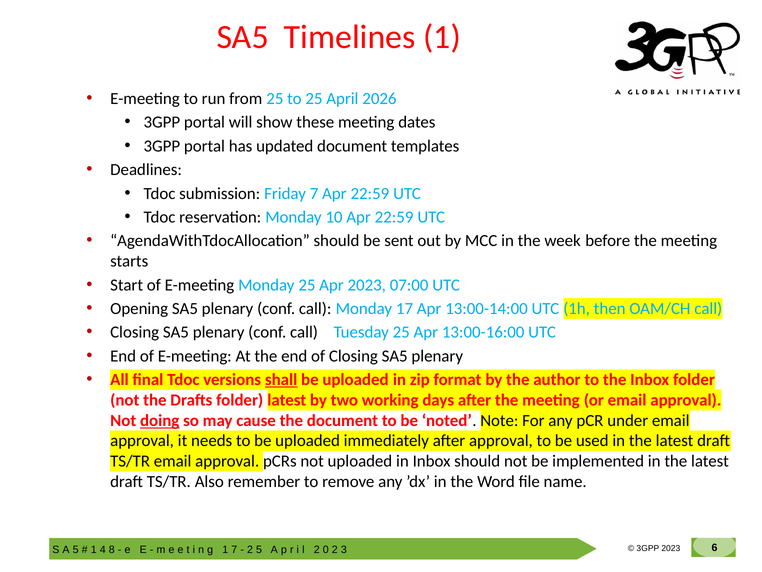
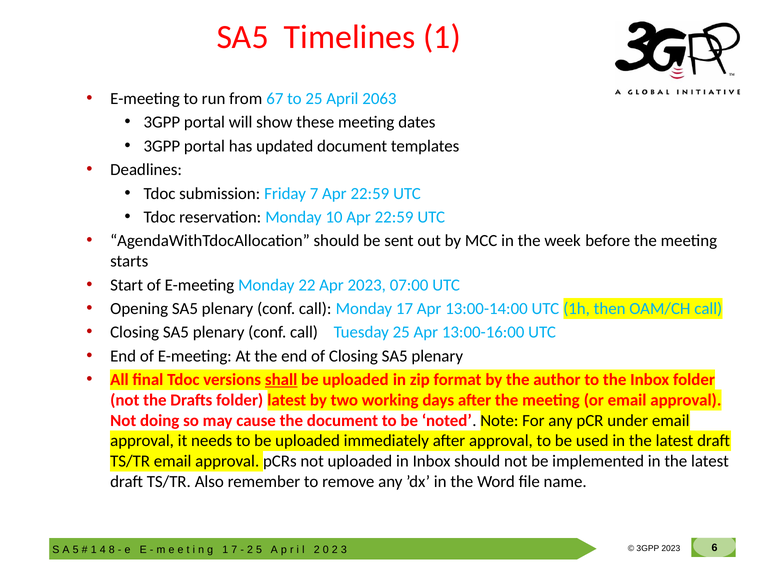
from 25: 25 -> 67
2026: 2026 -> 2063
Monday 25: 25 -> 22
doing underline: present -> none
